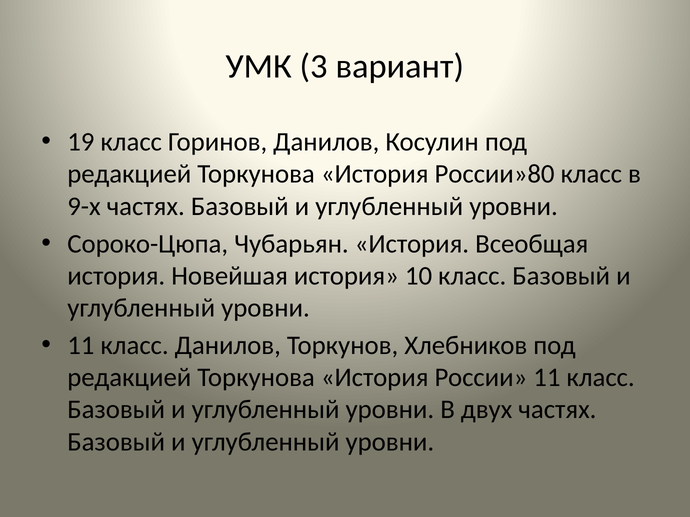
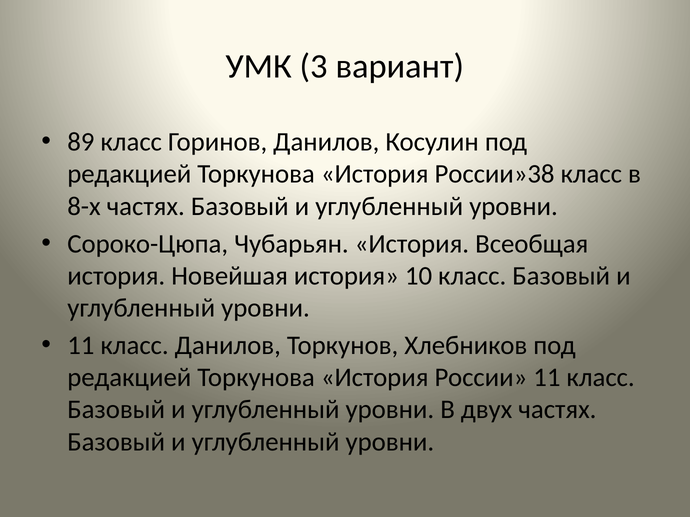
19: 19 -> 89
России»80: России»80 -> России»38
9-х: 9-х -> 8-х
